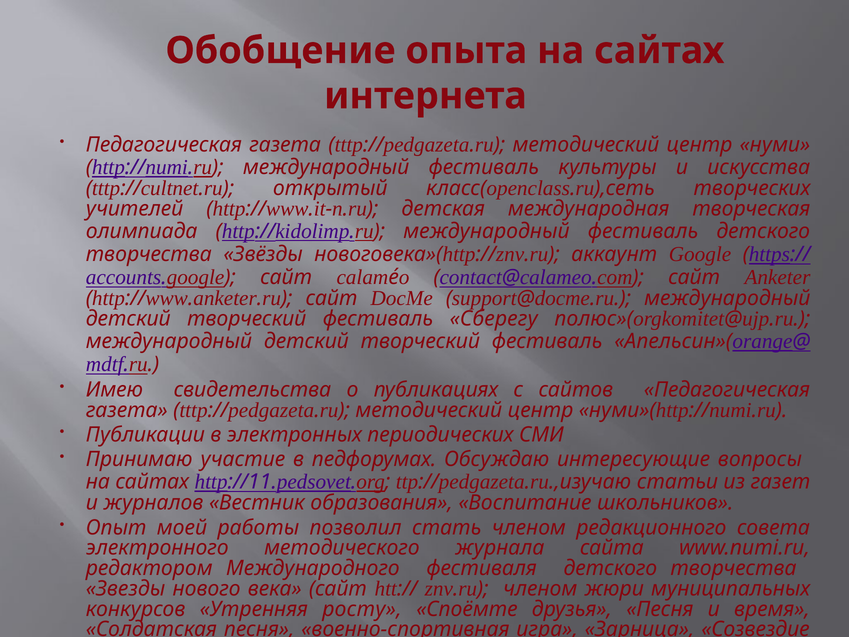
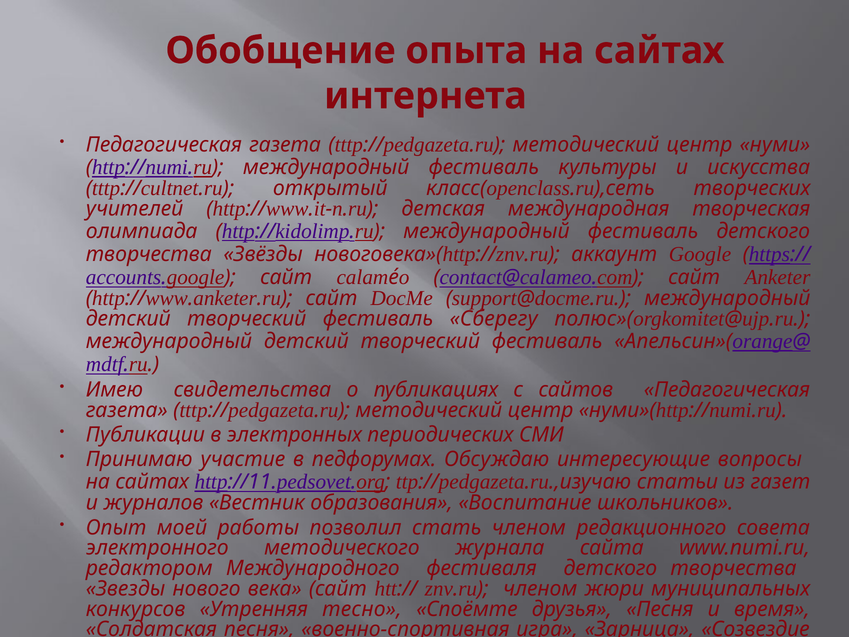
росту: росту -> тесно
